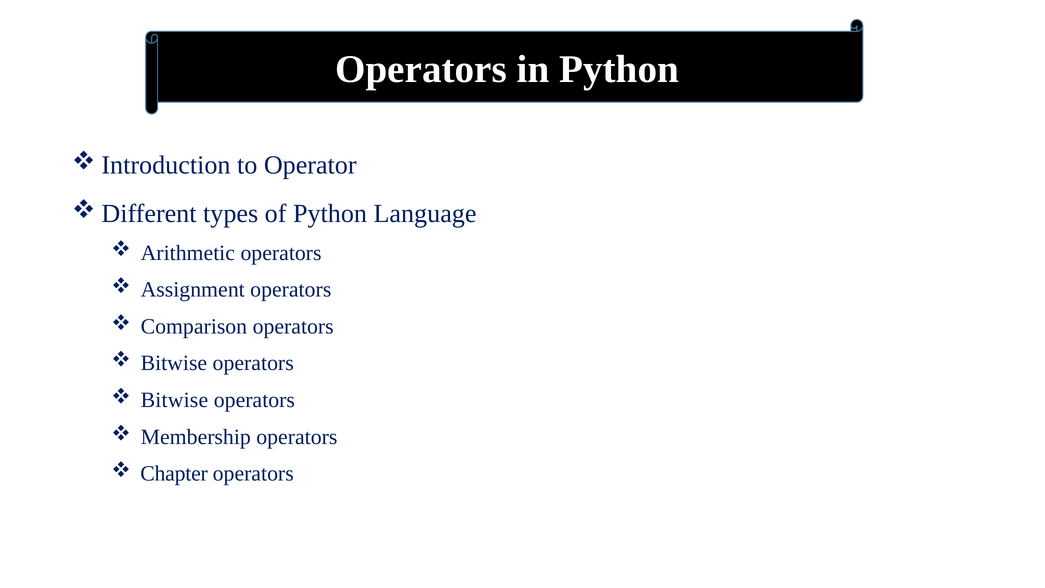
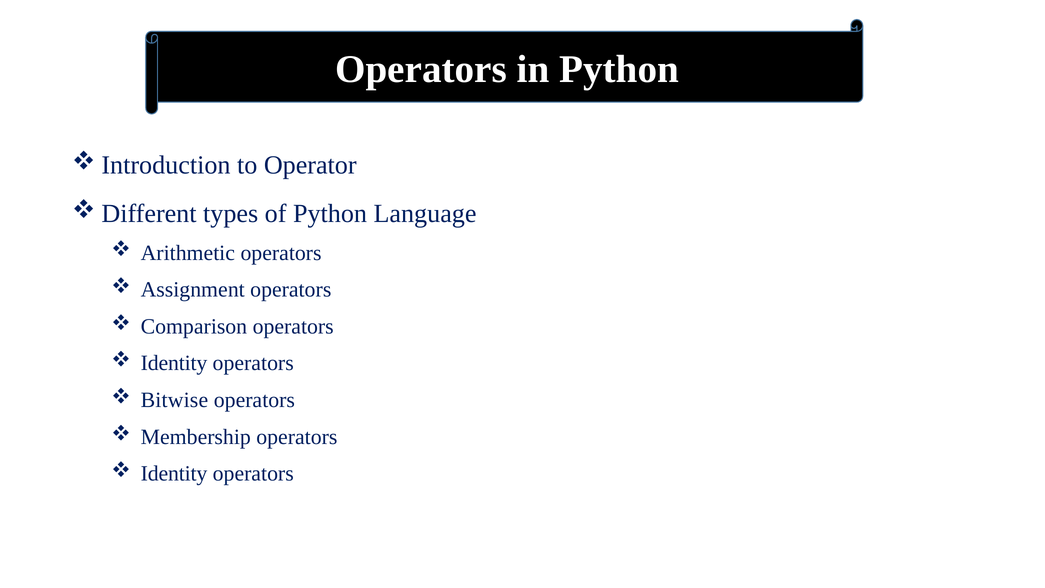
Bitwise at (174, 363): Bitwise -> Identity
Chapter at (174, 474): Chapter -> Identity
